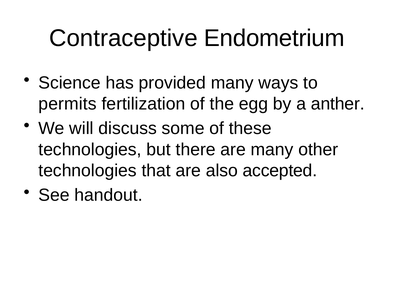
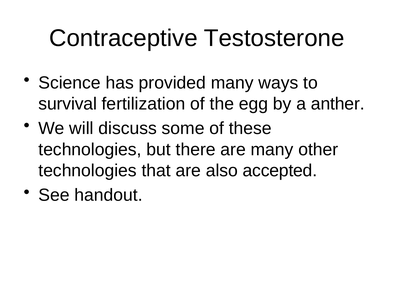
Endometrium: Endometrium -> Testosterone
permits: permits -> survival
